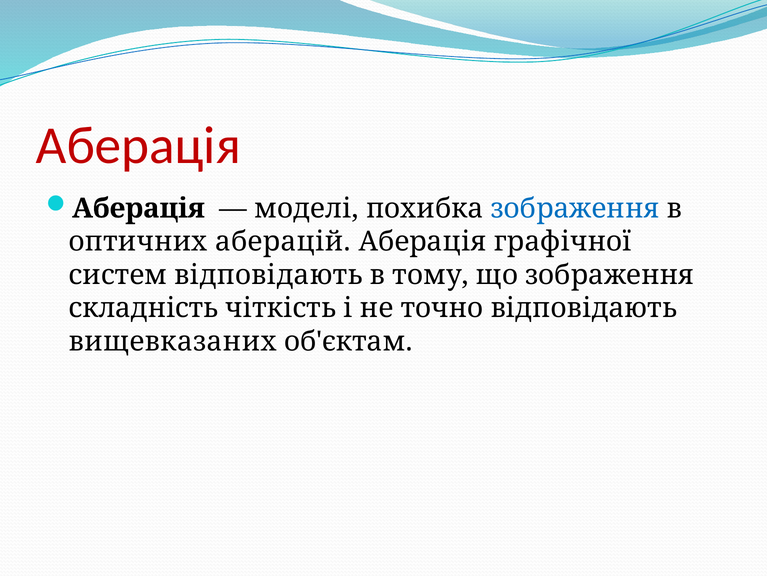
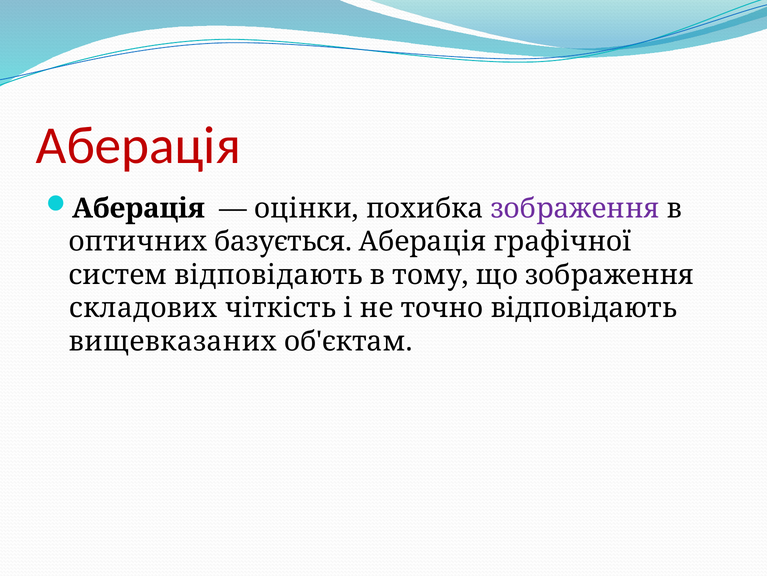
моделі: моделі -> оцінки
зображення at (575, 208) colour: blue -> purple
аберацій: аберацій -> базується
складність: складність -> складових
